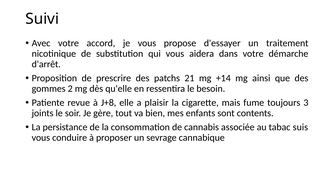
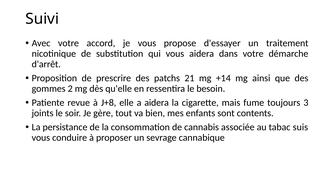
a plaisir: plaisir -> aidera
